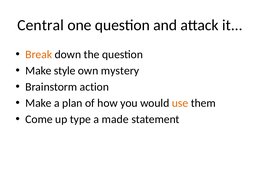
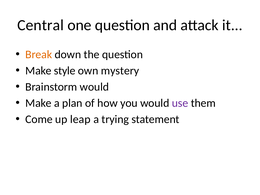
Brainstorm action: action -> would
use colour: orange -> purple
type: type -> leap
made: made -> trying
